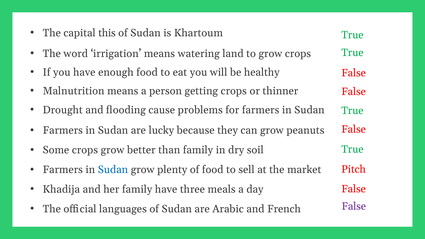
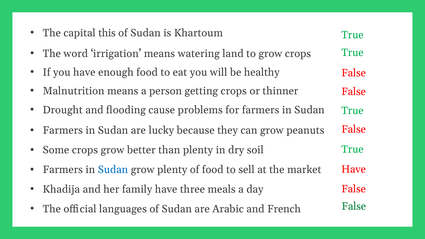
than family: family -> plenty
Pitch at (354, 169): Pitch -> Have
False at (354, 206) colour: purple -> green
